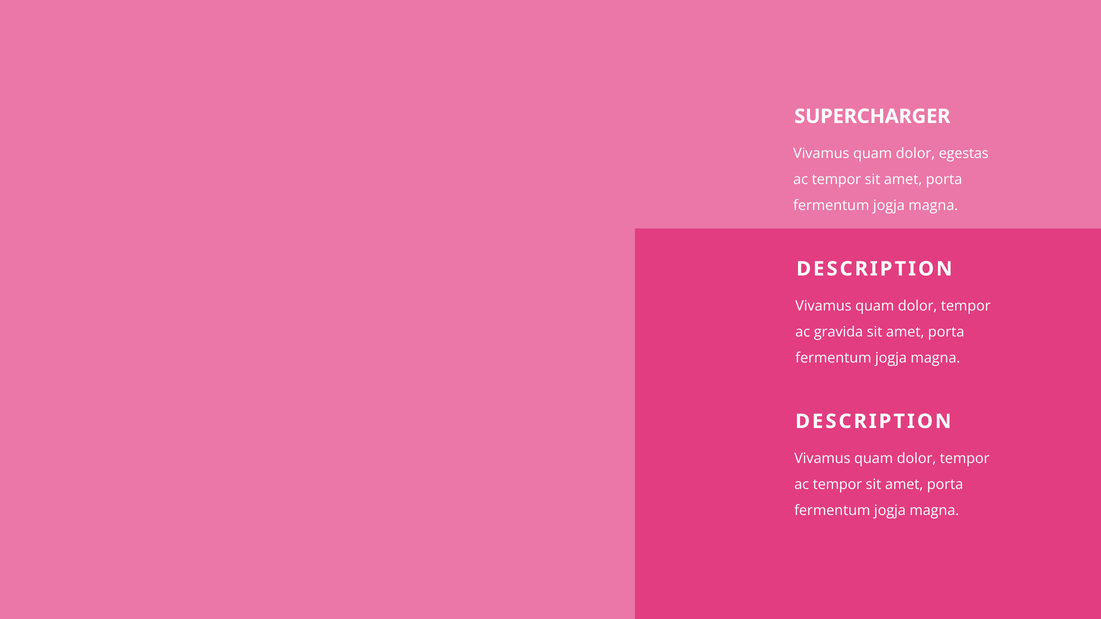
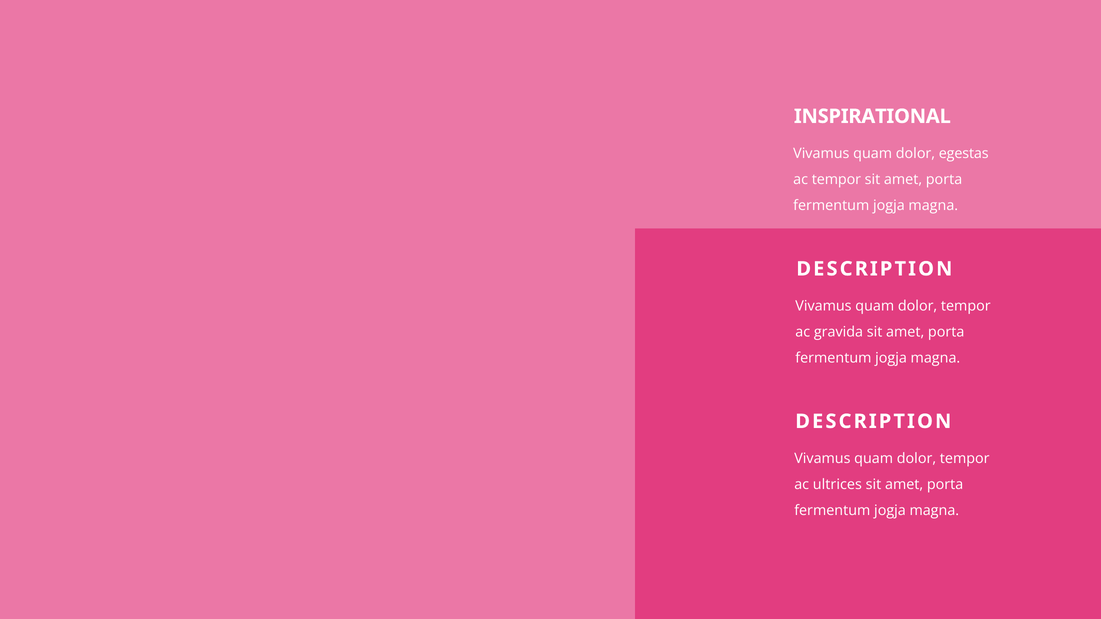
SUPERCHARGER: SUPERCHARGER -> INSPIRATIONAL
tempor at (837, 485): tempor -> ultrices
